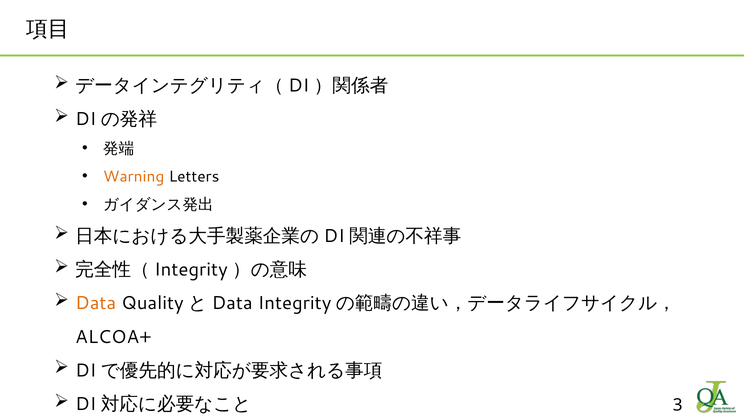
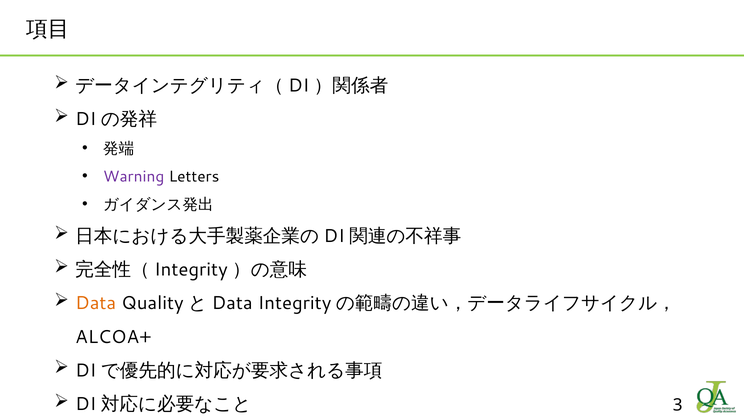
Warning colour: orange -> purple
